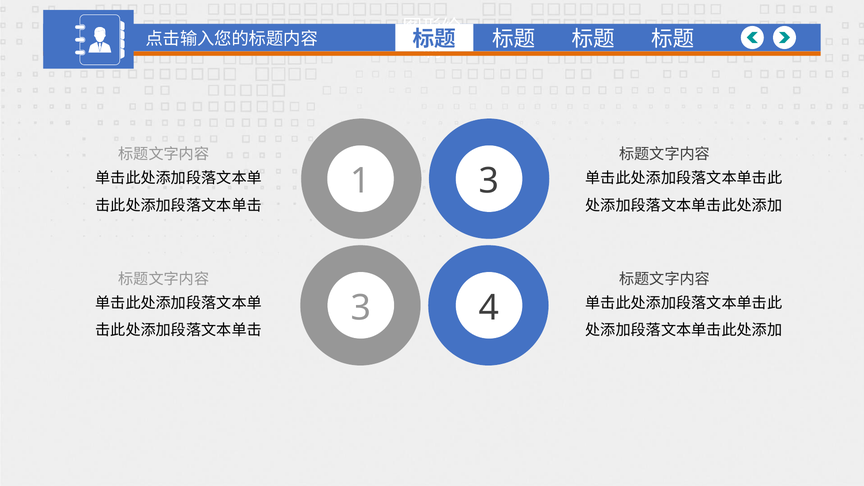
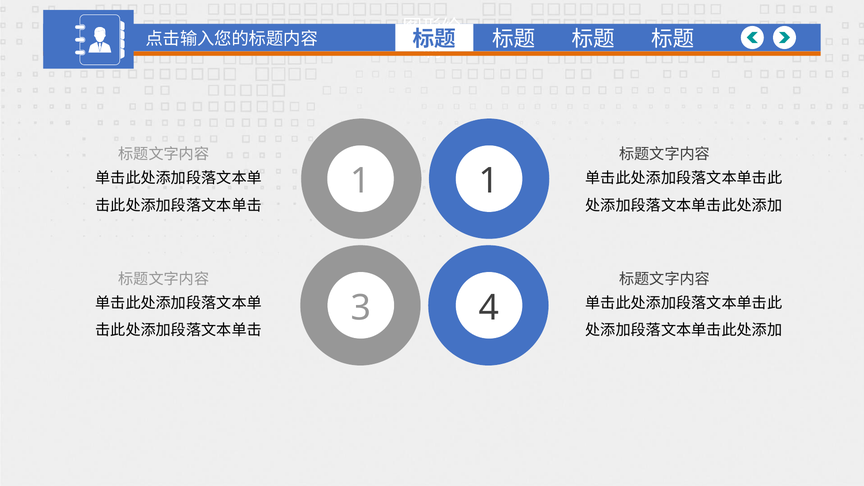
1 3: 3 -> 1
